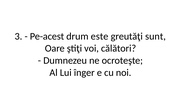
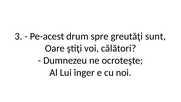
este: este -> spre
